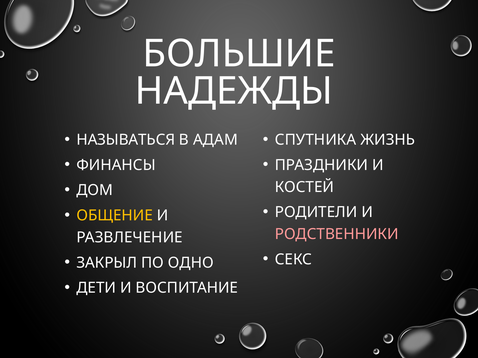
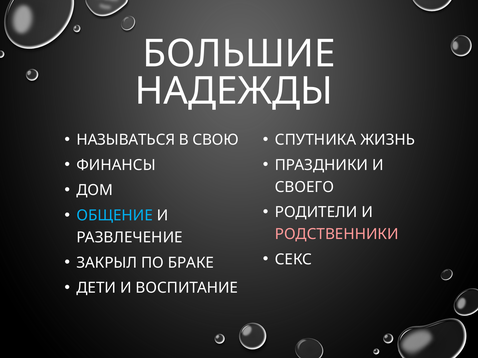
АДАМ: АДАМ -> СВОЮ
КОСТЕЙ: КОСТЕЙ -> СВОЕГО
ОБЩЕНИЕ colour: yellow -> light blue
ОДНО: ОДНО -> БРАКЕ
